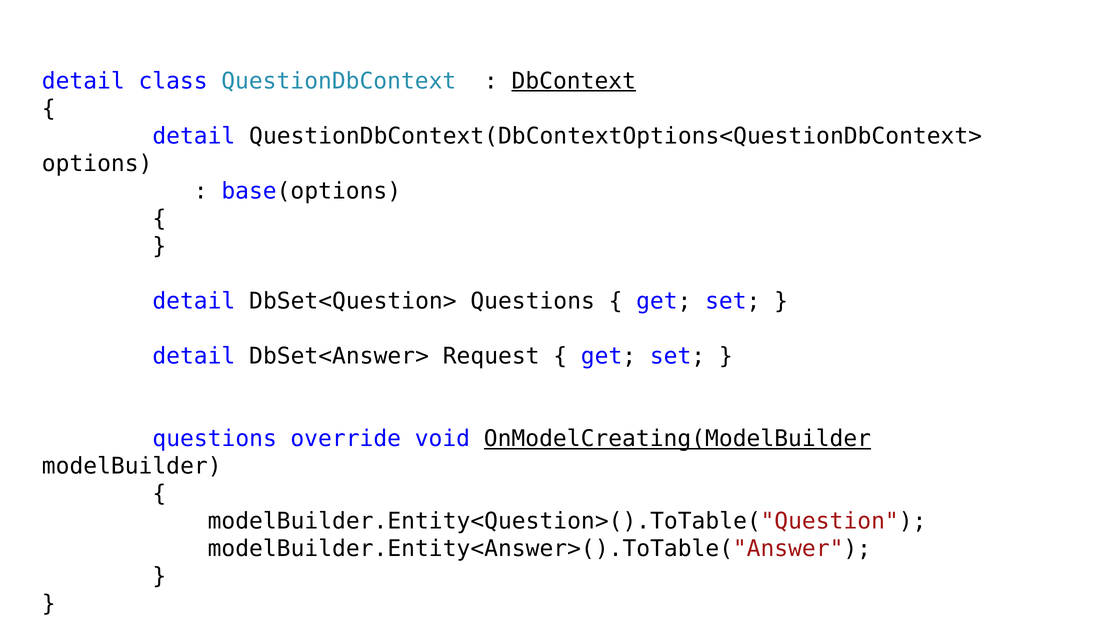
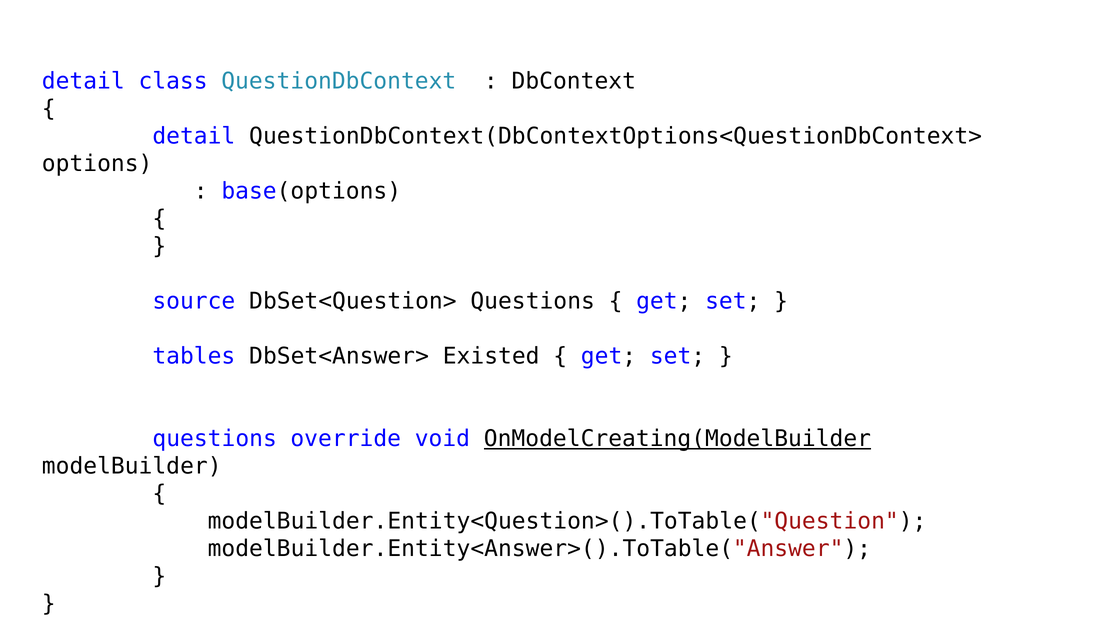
DbContext underline: present -> none
detail at (194, 301): detail -> source
detail at (194, 356): detail -> tables
Request: Request -> Existed
